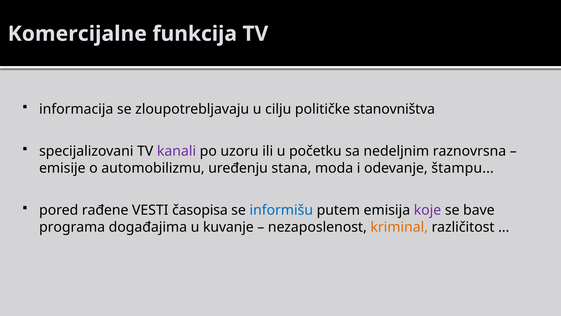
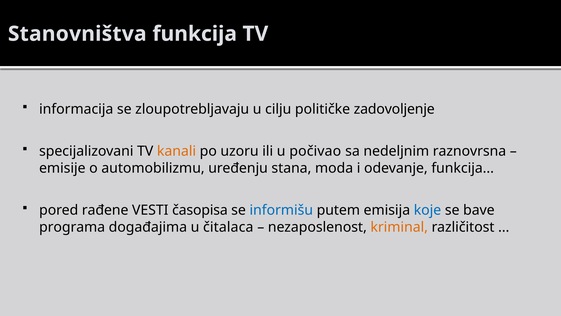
Komercijalne: Komercijalne -> Stanovništva
stanovništva: stanovništva -> zadovoljenje
kanali colour: purple -> orange
početku: početku -> počivao
odevanje štampu: štampu -> funkcija
koje colour: purple -> blue
kuvanje: kuvanje -> čitalaca
